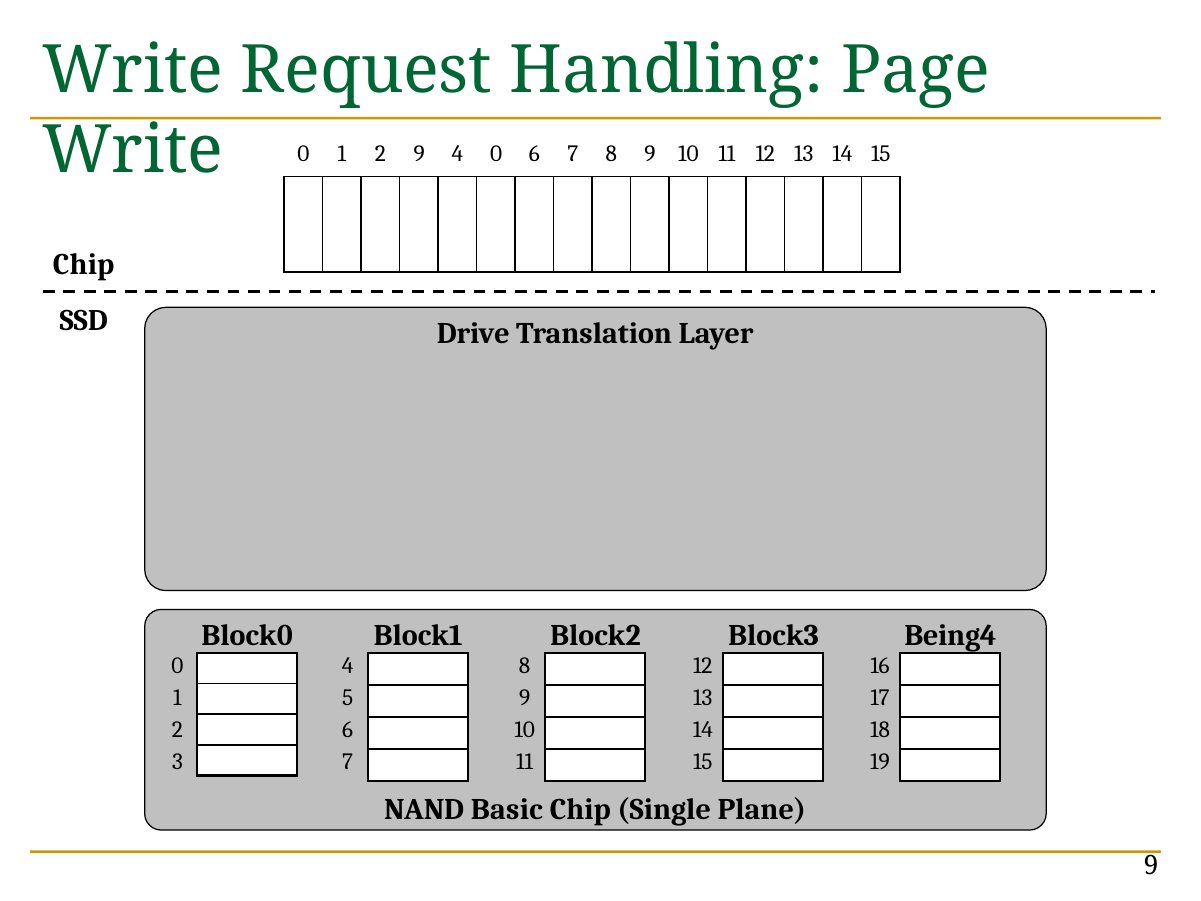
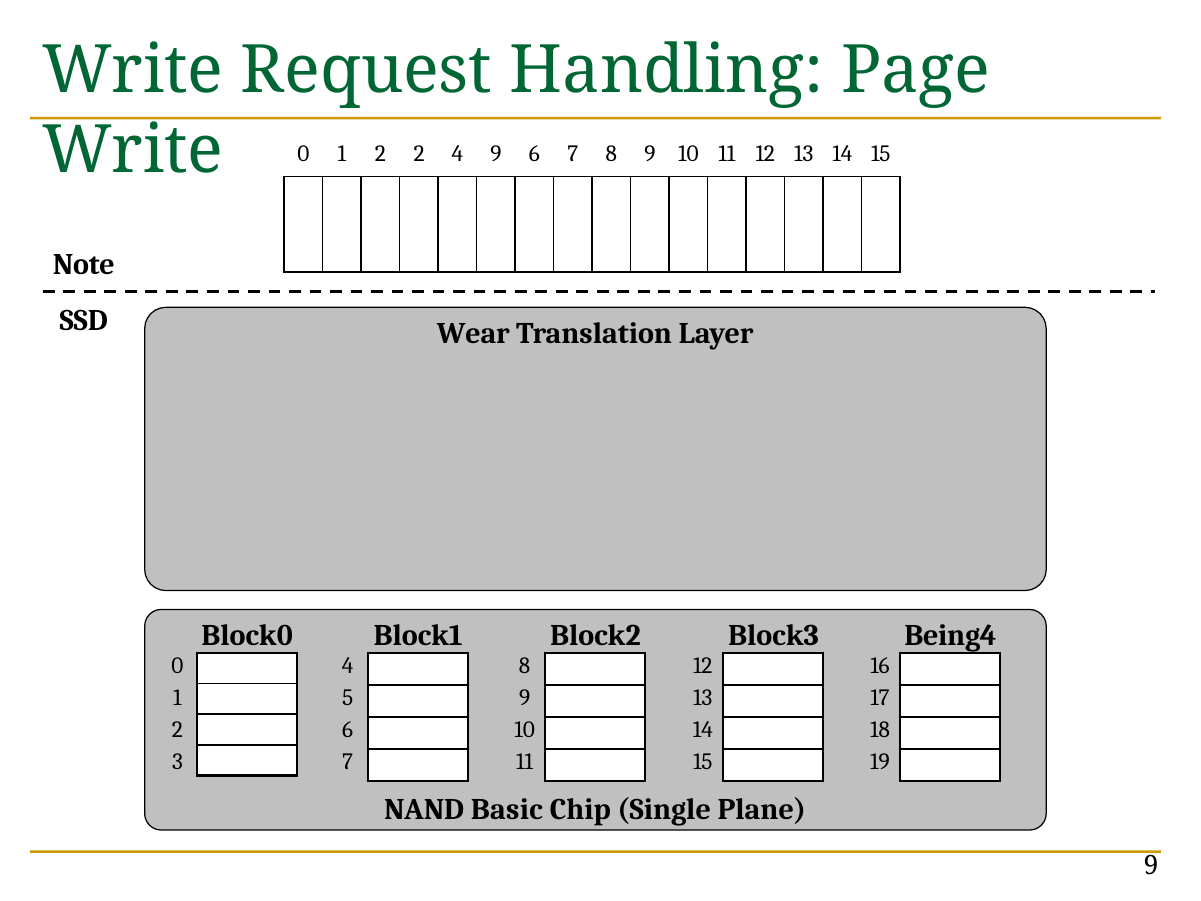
2 9: 9 -> 2
4 0: 0 -> 9
Chip at (84, 265): Chip -> Note
Drive: Drive -> Wear
